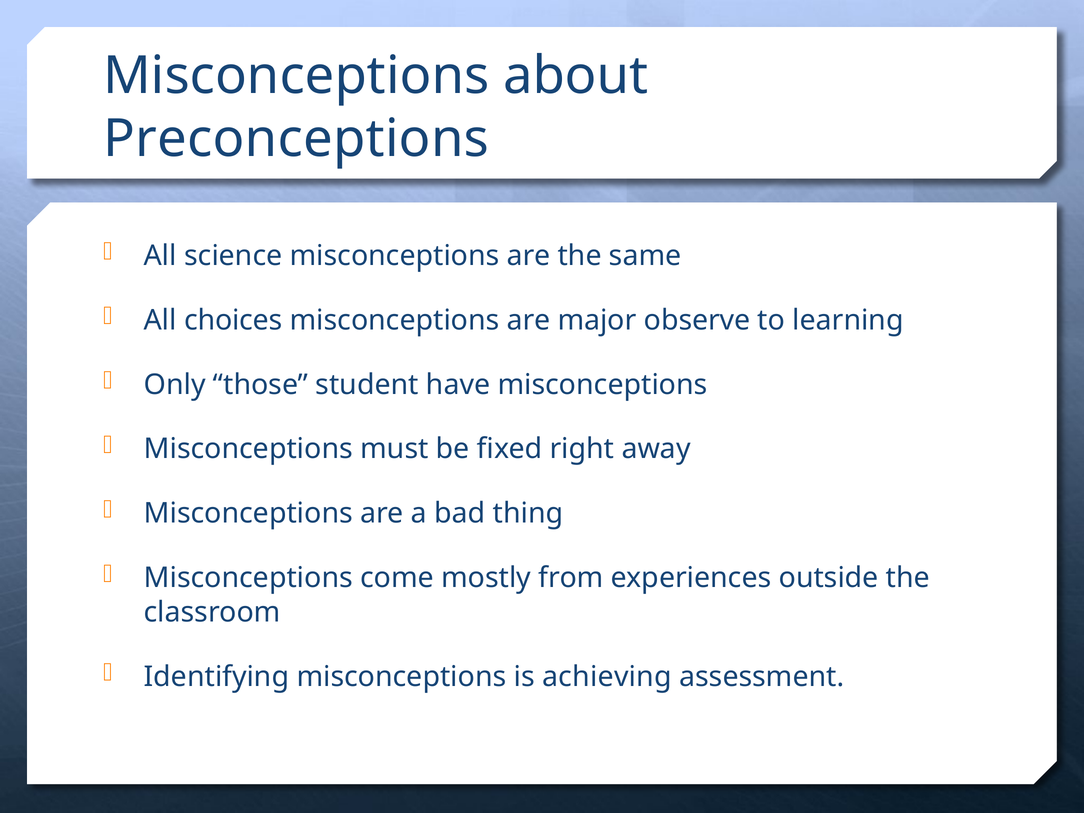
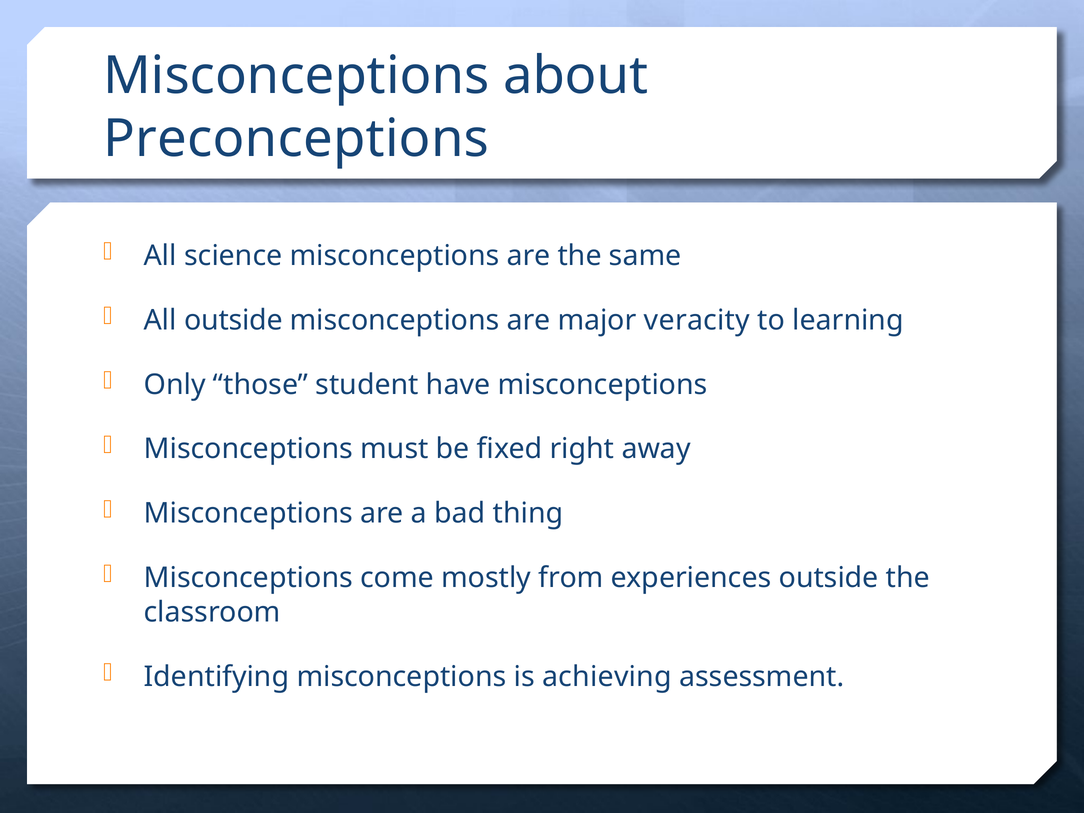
All choices: choices -> outside
observe: observe -> veracity
